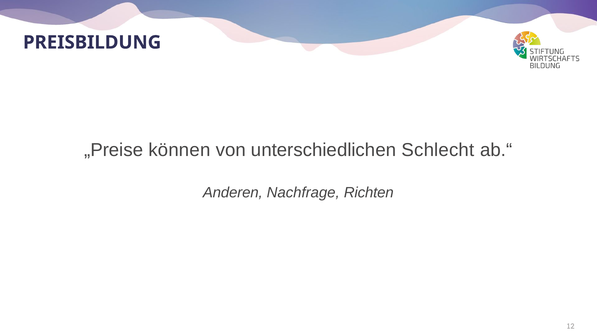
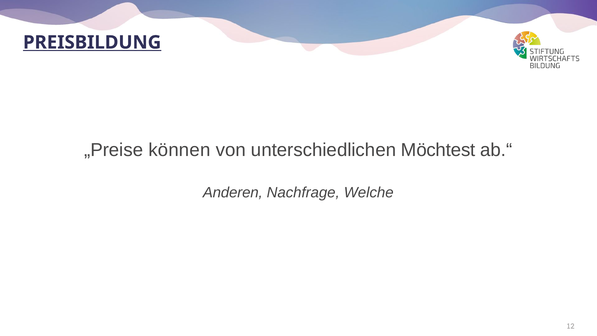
PREISBILDUNG underline: none -> present
Schlecht: Schlecht -> Möchtest
Richten: Richten -> Welche
